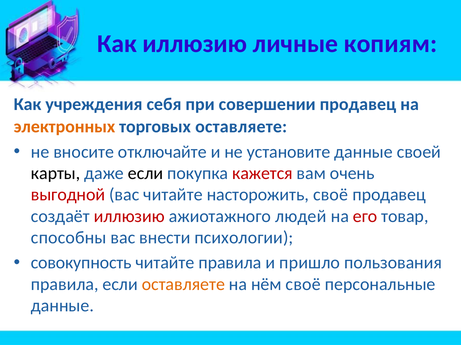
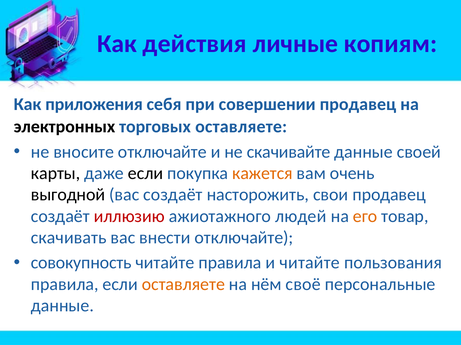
Как иллюзию: иллюзию -> действия
учреждения: учреждения -> приложения
электронных colour: orange -> black
установите: установите -> скачивайте
кажется colour: red -> orange
выгодной colour: red -> black
вас читайте: читайте -> создаёт
насторожить своё: своё -> свои
его colour: red -> orange
способны: способны -> скачивать
внести психологии: психологии -> отключайте
и пришло: пришло -> читайте
